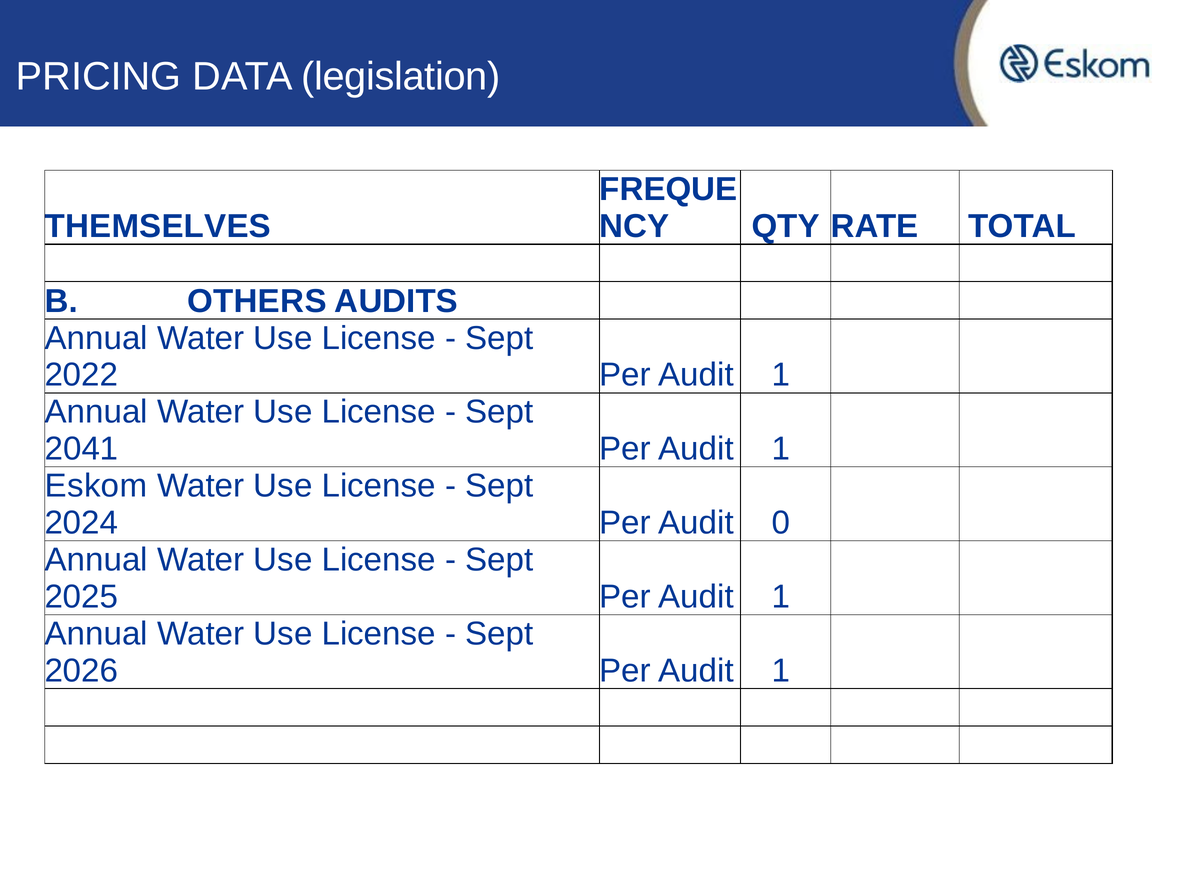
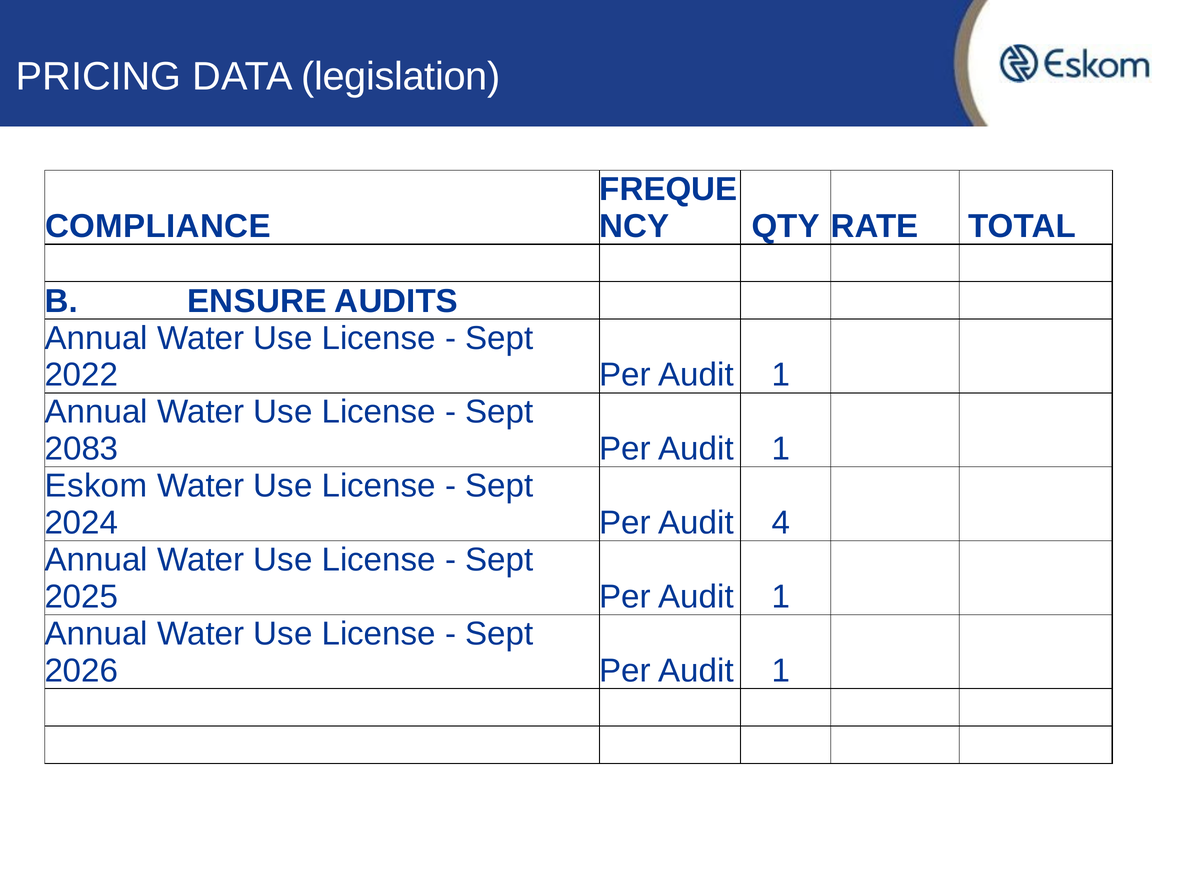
THEMSELVES: THEMSELVES -> COMPLIANCE
OTHERS: OTHERS -> ENSURE
2041: 2041 -> 2083
0: 0 -> 4
